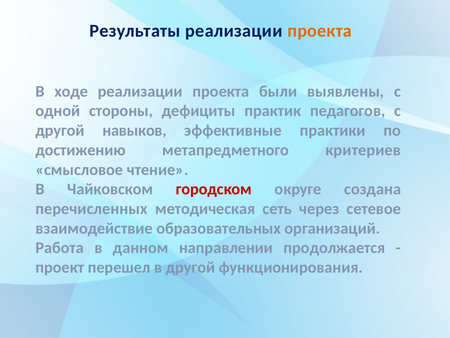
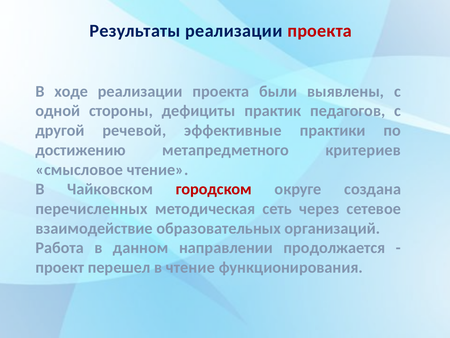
проекта at (320, 31) colour: orange -> red
навыков: навыков -> речевой
в другой: другой -> чтение
